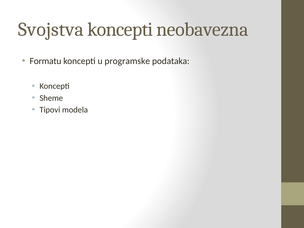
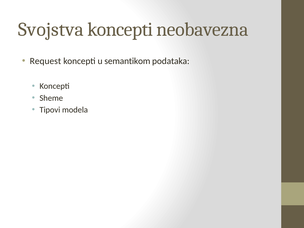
Formatu: Formatu -> Request
programske: programske -> semantikom
